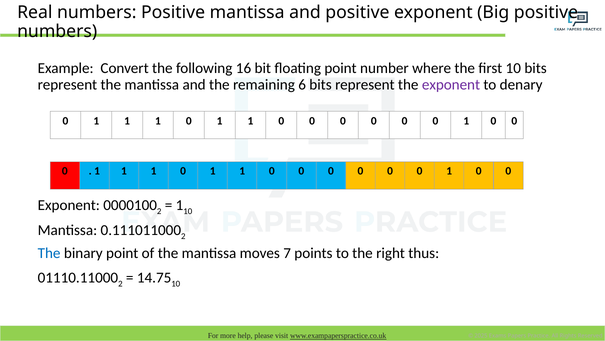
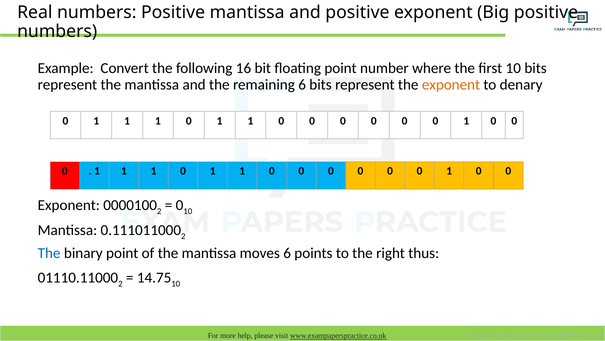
exponent at (451, 85) colour: purple -> orange
1 at (180, 205): 1 -> 0
moves 7: 7 -> 6
